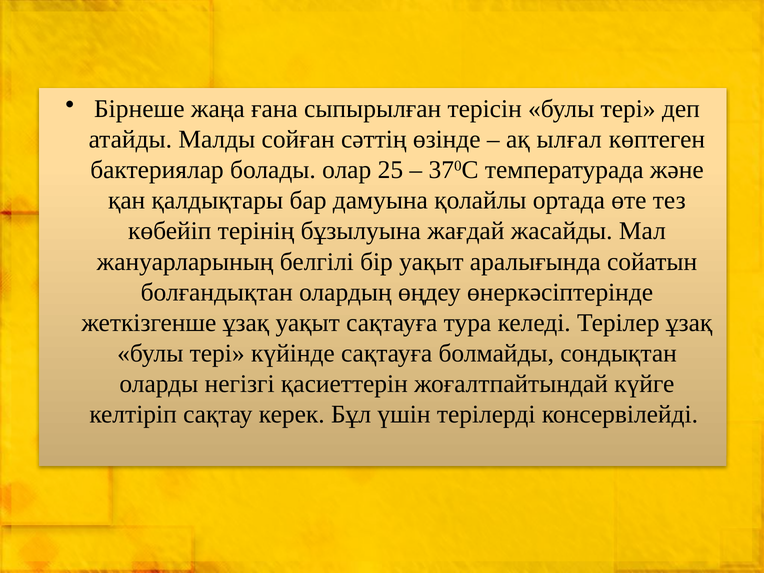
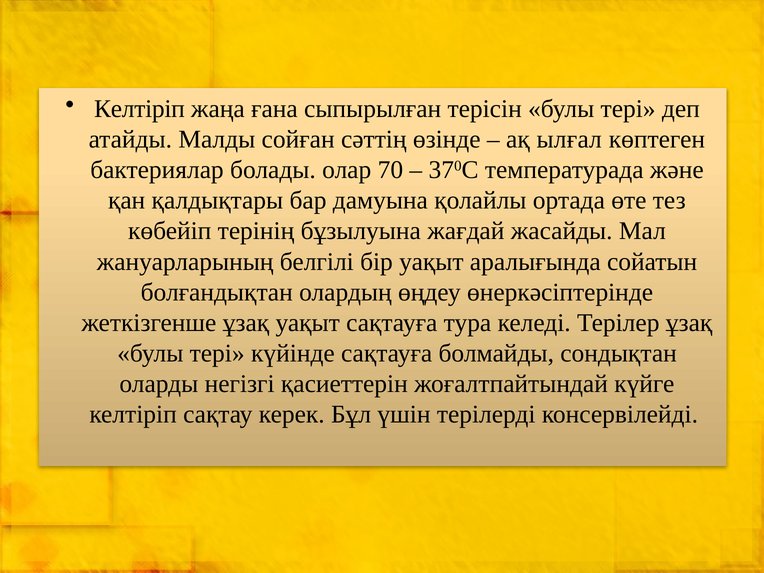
Бірнеше at (139, 109): Бірнеше -> Келтіріп
25: 25 -> 70
